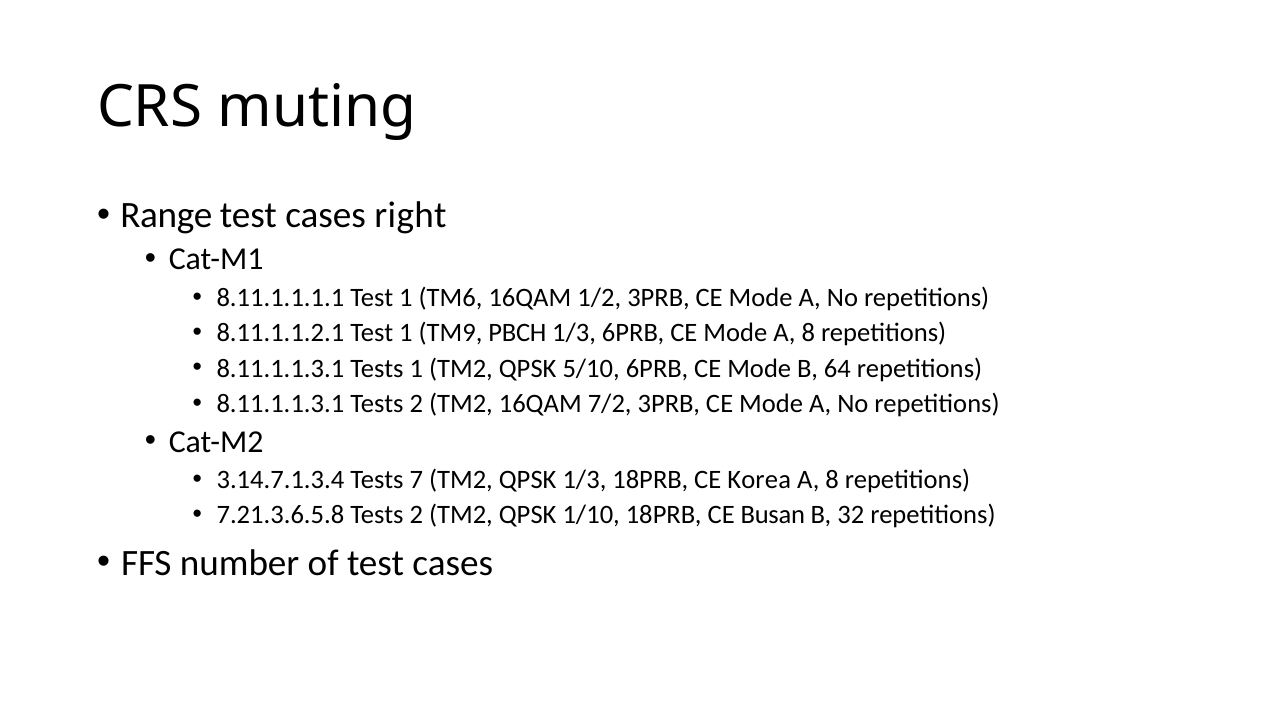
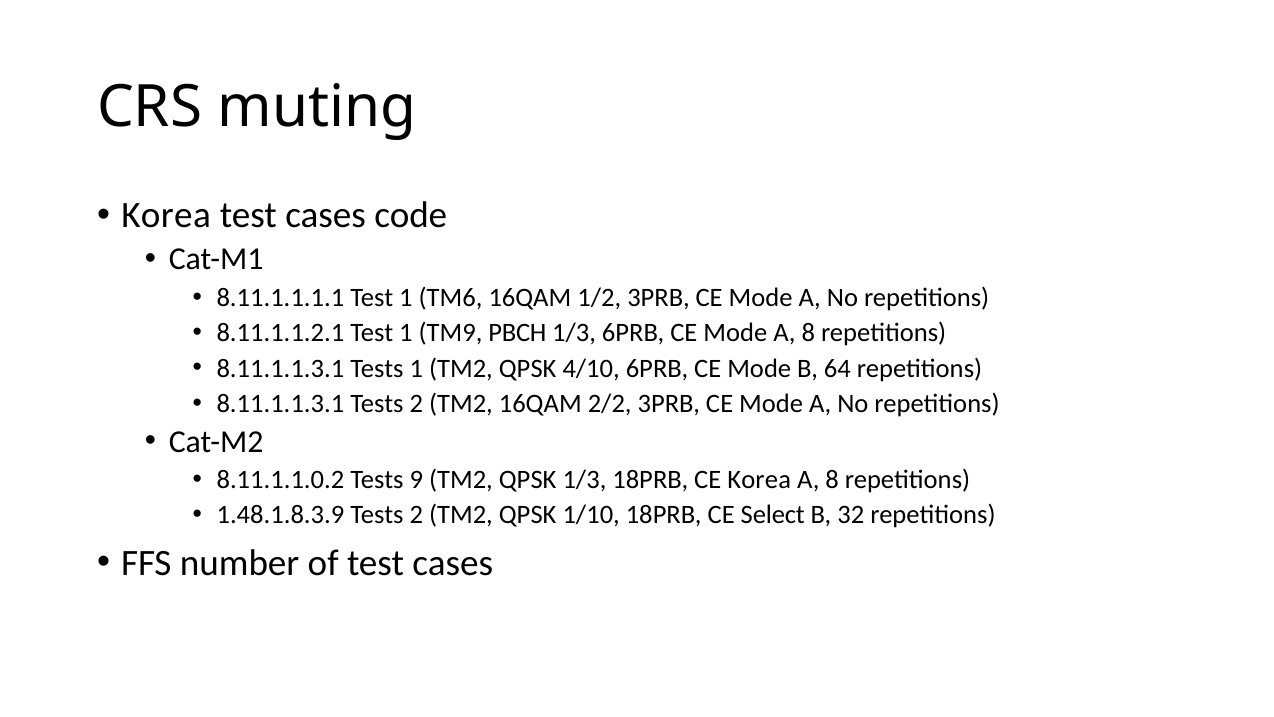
Range at (166, 215): Range -> Korea
right: right -> code
5/10: 5/10 -> 4/10
7/2: 7/2 -> 2/2
3.14.7.1.3.4: 3.14.7.1.3.4 -> 8.11.1.1.0.2
7: 7 -> 9
7.21.3.6.5.8: 7.21.3.6.5.8 -> 1.48.1.8.3.9
Busan: Busan -> Select
